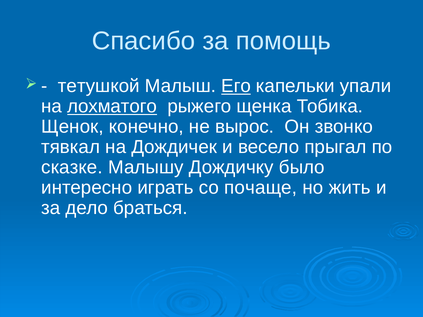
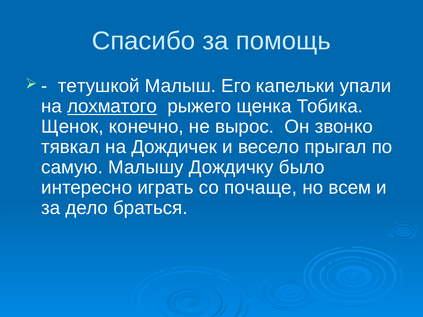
Его underline: present -> none
сказке: сказке -> самую
жить: жить -> всем
